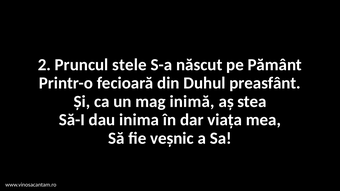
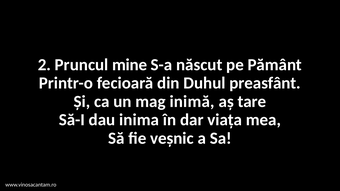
stele: stele -> mine
stea: stea -> tare
